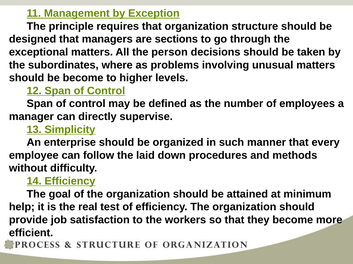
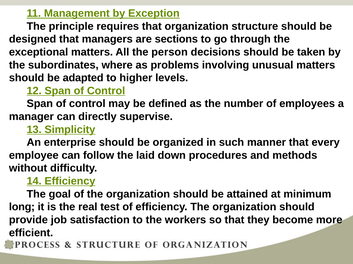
be become: become -> adapted
help: help -> long
